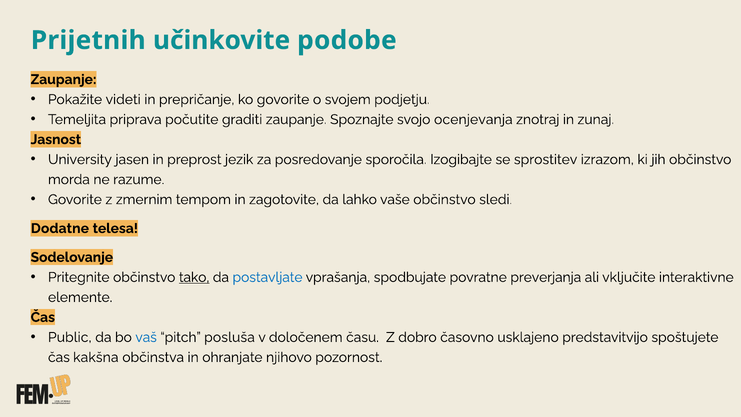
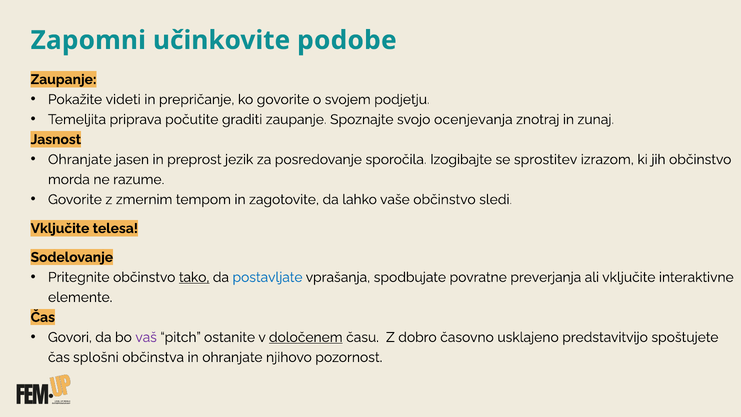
Prijetnih: Prijetnih -> Zapomni
University at (80, 159): University -> Ohranjate
Dodatne at (60, 228): Dodatne -> Vključite
Public: Public -> Govori
vaš colour: blue -> purple
posluša: posluša -> ostanite
določenem underline: none -> present
kakšna: kakšna -> splošni
